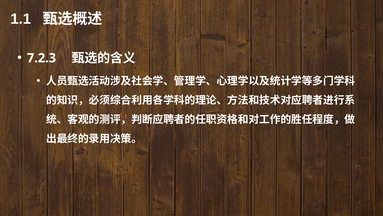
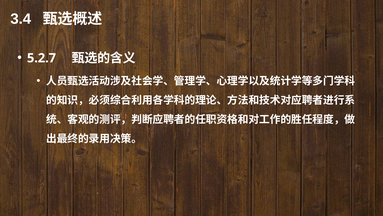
1.1: 1.1 -> 3.4
7.2.3: 7.2.3 -> 5.2.7
